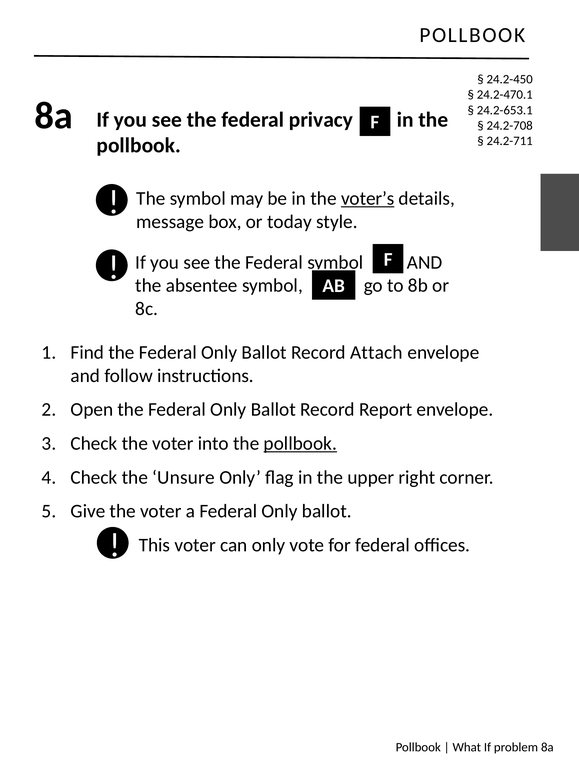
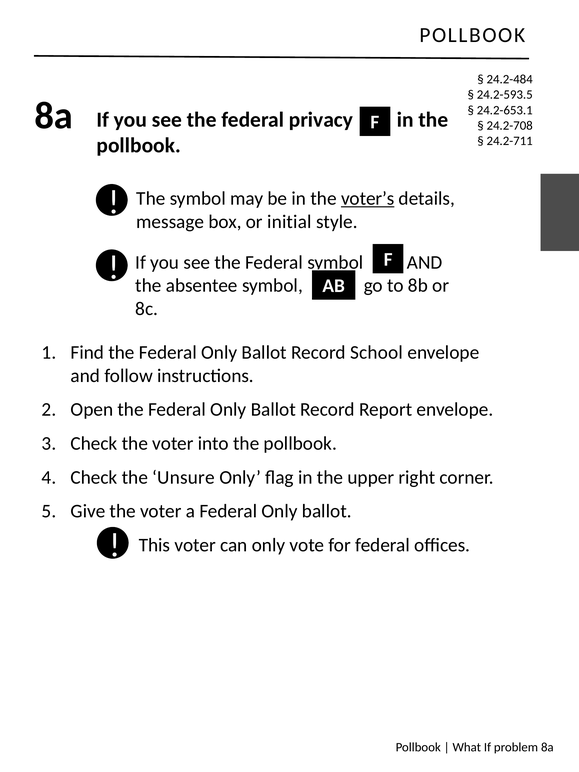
24.2-450: 24.2-450 -> 24.2-484
24.2-470.1: 24.2-470.1 -> 24.2-593.5
today: today -> initial
Attach: Attach -> School
pollbook at (300, 443) underline: present -> none
